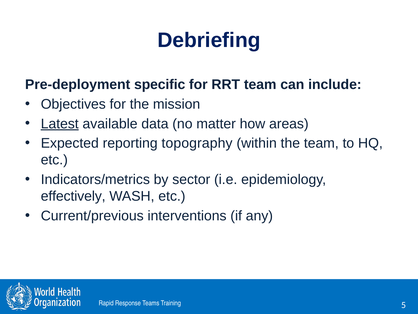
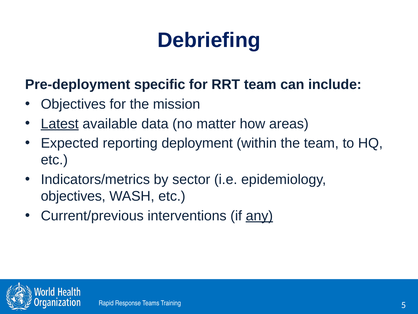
topography: topography -> deployment
effectively at (73, 196): effectively -> objectives
any underline: none -> present
